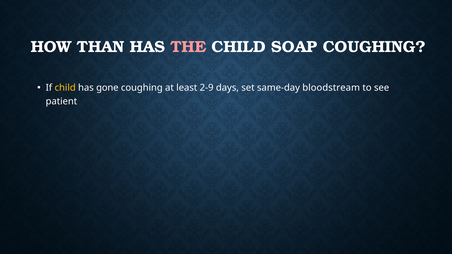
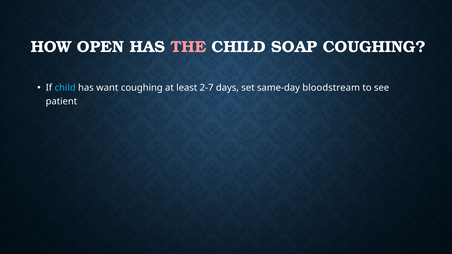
THAN: THAN -> OPEN
child at (65, 88) colour: yellow -> light blue
gone: gone -> want
2-9: 2-9 -> 2-7
